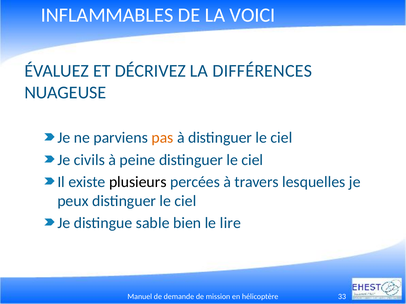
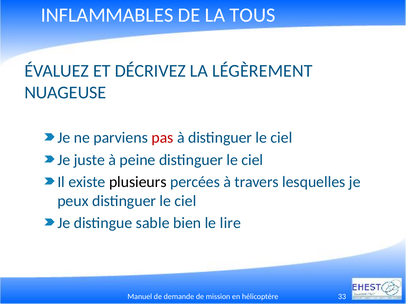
VOICI: VOICI -> TOUS
DIFFÉRENCES: DIFFÉRENCES -> LÉGÈREMENT
pas colour: orange -> red
civils: civils -> juste
